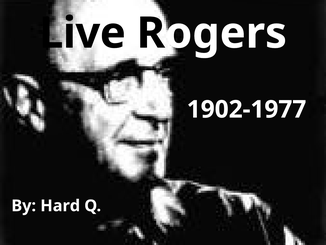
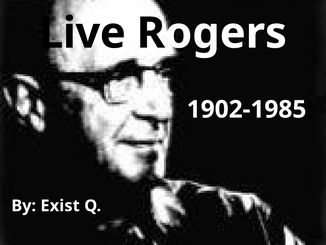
1902-1977: 1902-1977 -> 1902-1985
Hard: Hard -> Exist
